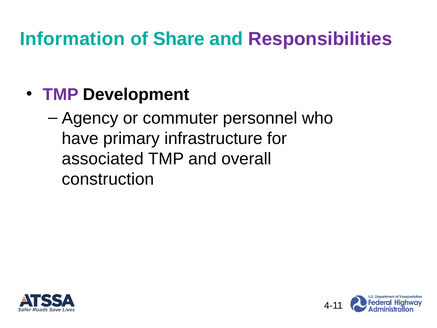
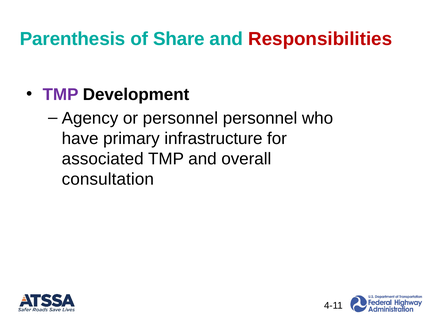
Information: Information -> Parenthesis
Responsibilities colour: purple -> red
or commuter: commuter -> personnel
construction: construction -> consultation
